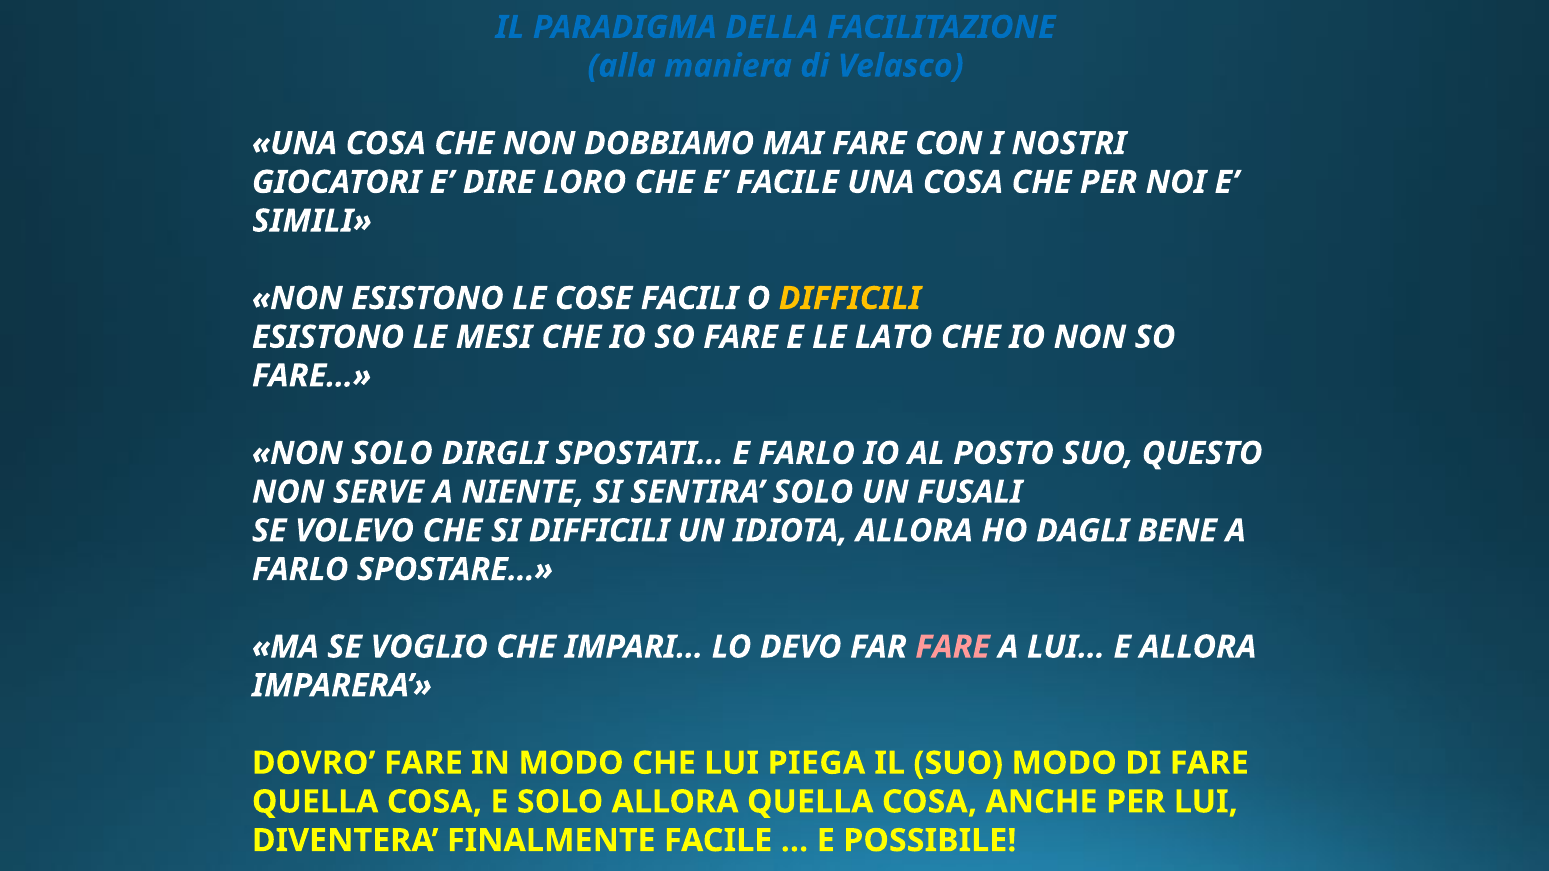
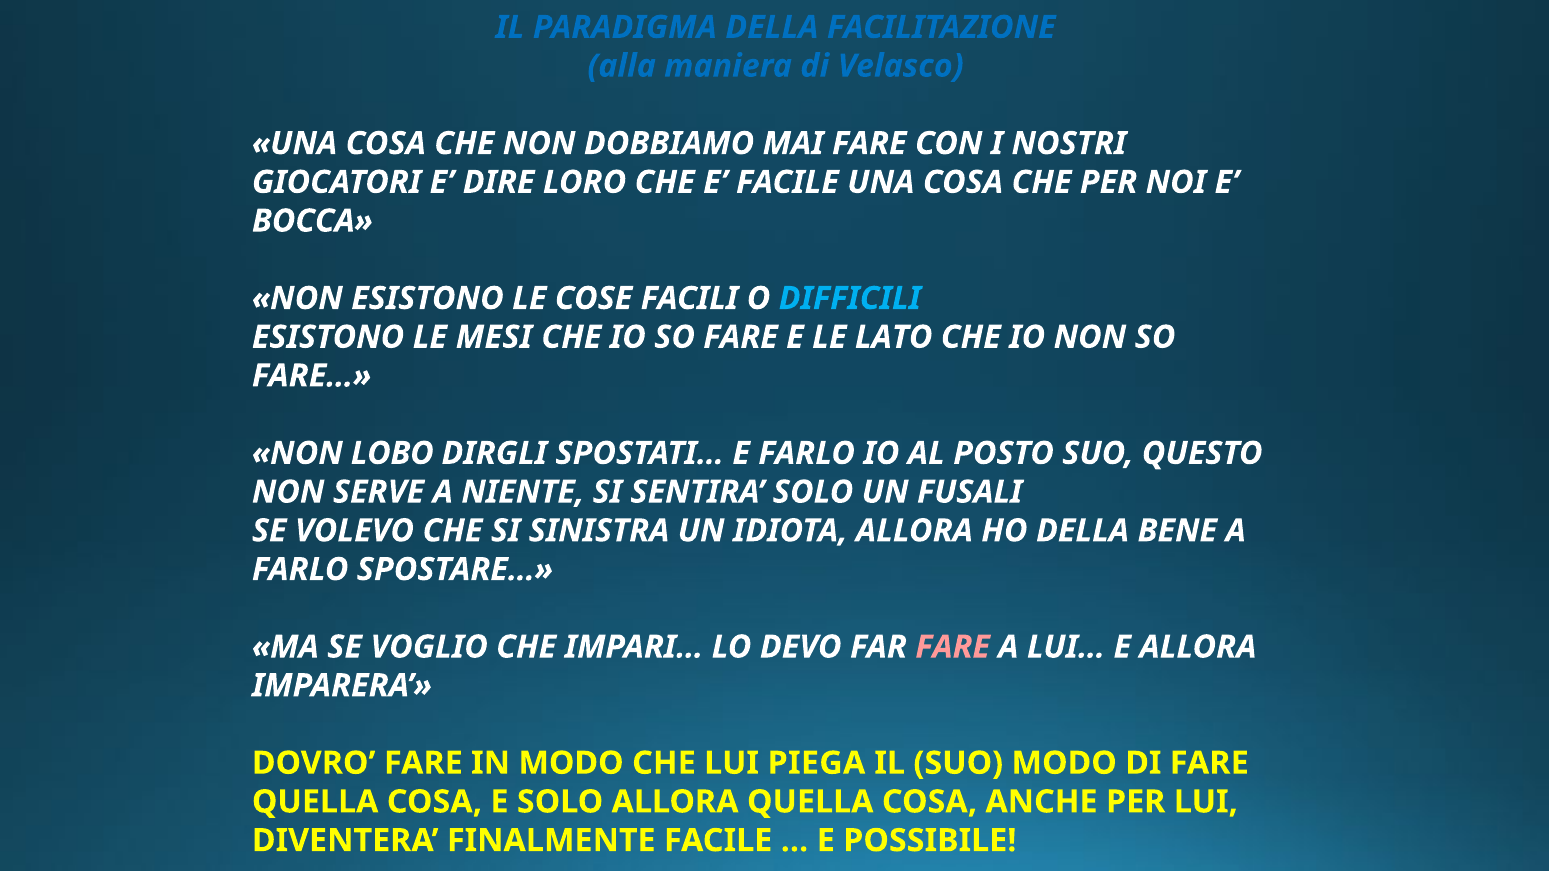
SIMILI: SIMILI -> BOCCA
DIFFICILI at (850, 298) colour: yellow -> light blue
NON SOLO: SOLO -> LOBO
SI DIFFICILI: DIFFICILI -> SINISTRA
HO DAGLI: DAGLI -> DELLA
